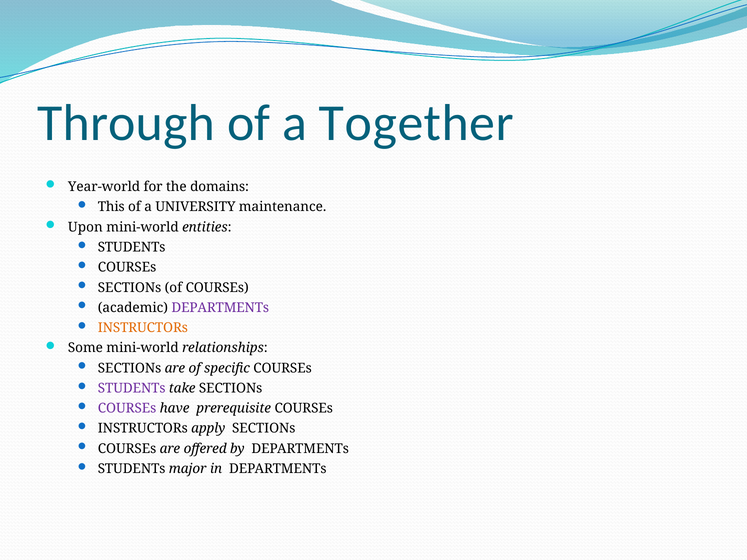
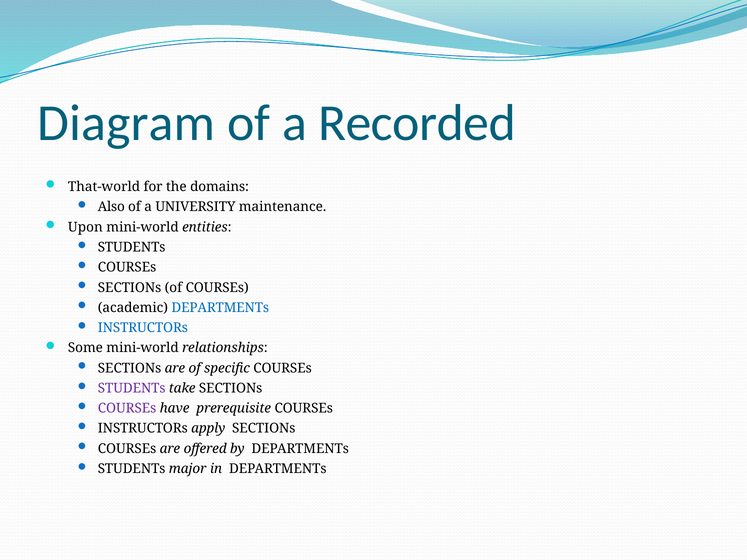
Through: Through -> Diagram
Together: Together -> Recorded
Year-world: Year-world -> That-world
This: This -> Also
DEPARTMENTs at (220, 308) colour: purple -> blue
INSTRUCTORs at (143, 328) colour: orange -> blue
